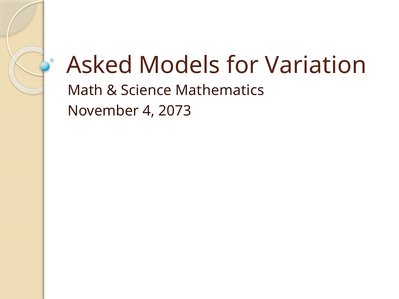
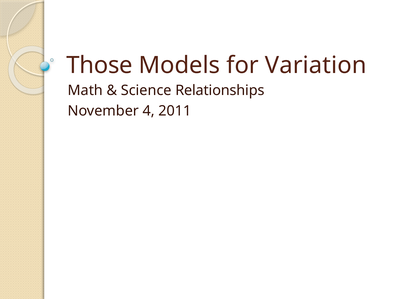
Asked: Asked -> Those
Mathematics: Mathematics -> Relationships
2073: 2073 -> 2011
